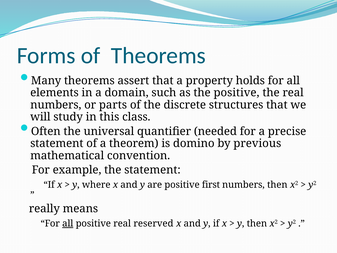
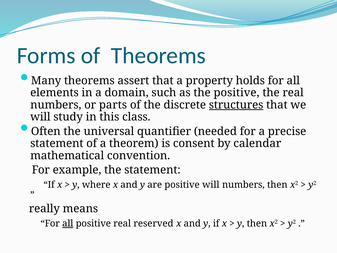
structures underline: none -> present
domino: domino -> consent
previous: previous -> calendar
positive first: first -> will
